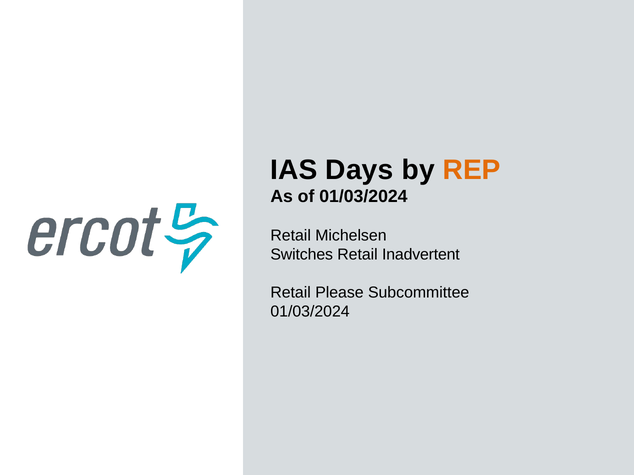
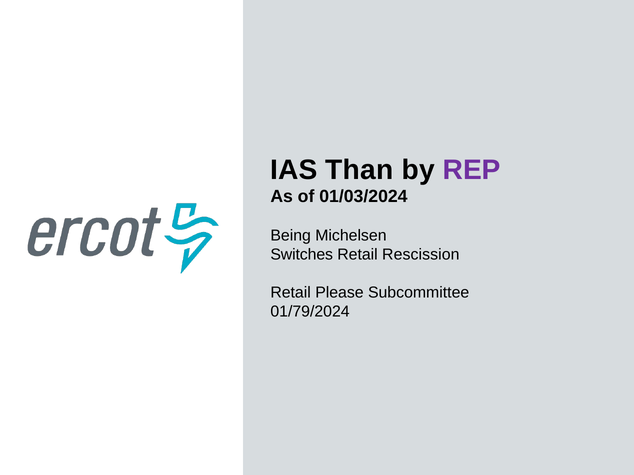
Days: Days -> Than
REP colour: orange -> purple
Retail at (291, 236): Retail -> Being
Inadvertent: Inadvertent -> Rescission
01/03/2024 at (310, 312): 01/03/2024 -> 01/79/2024
